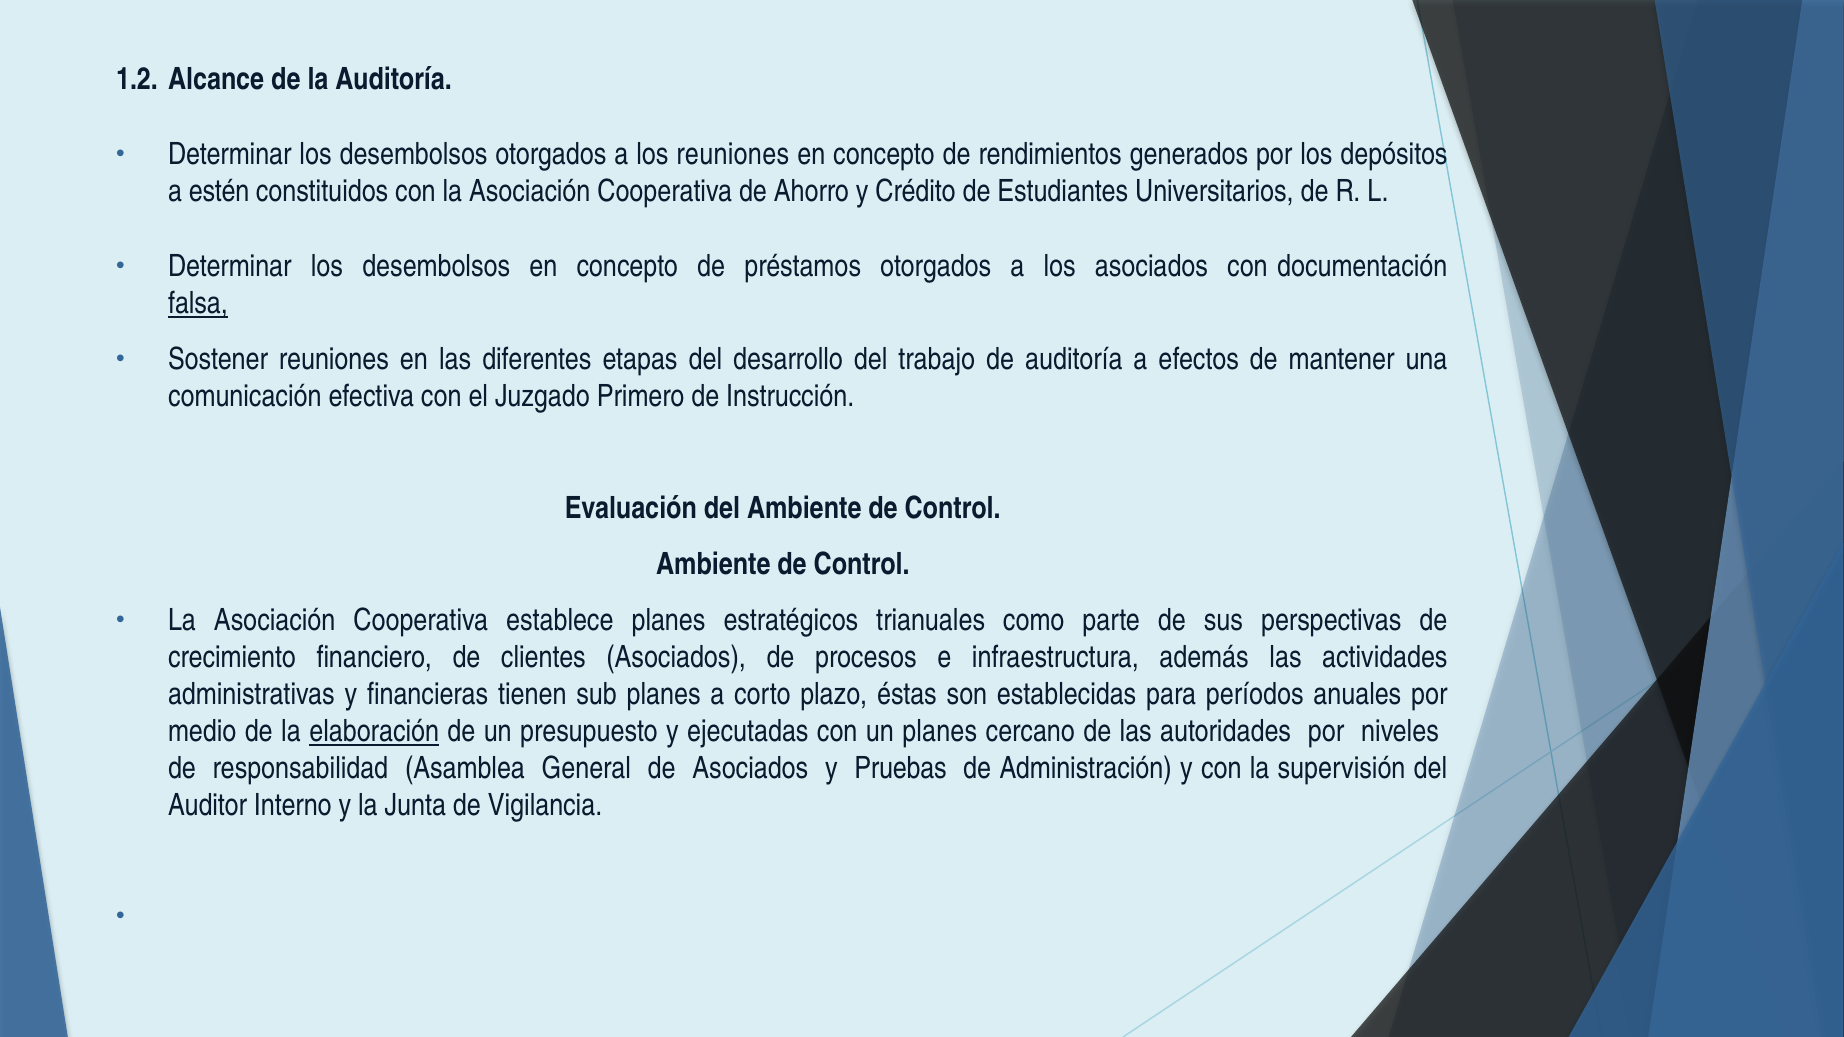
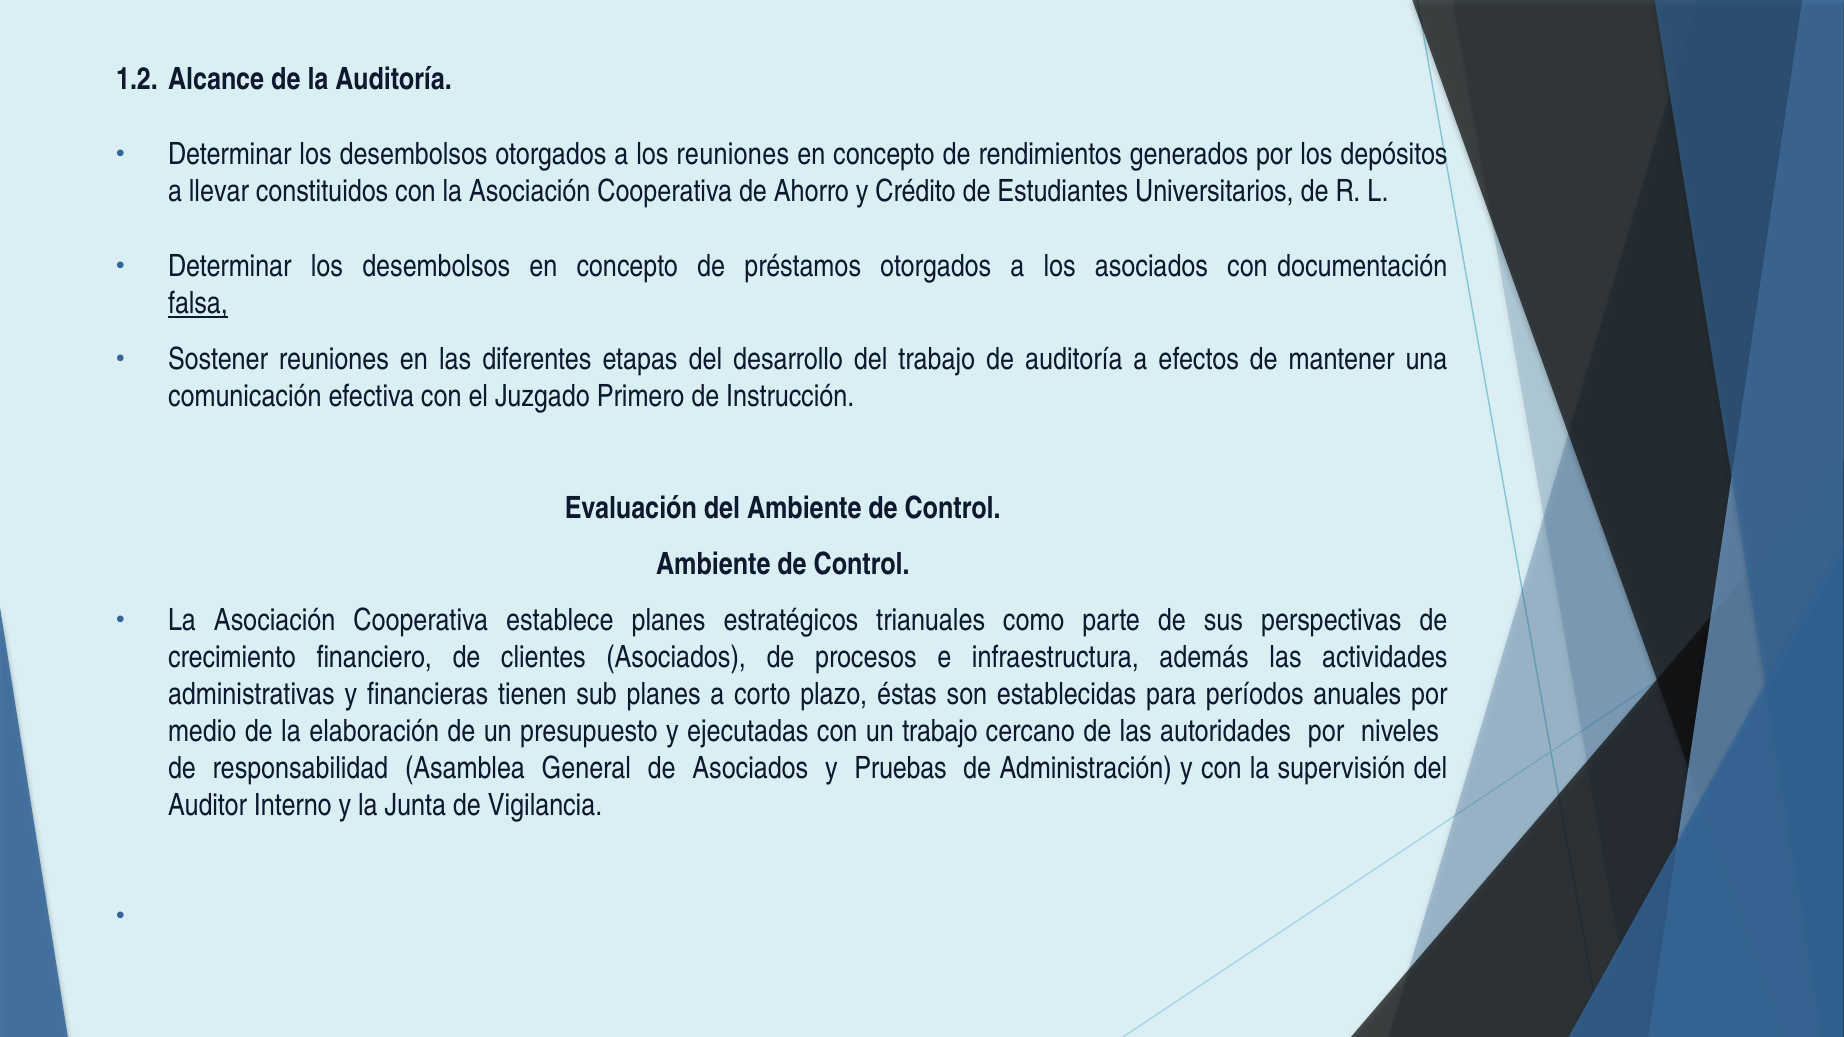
estén: estén -> llevar
elaboración underline: present -> none
un planes: planes -> trabajo
